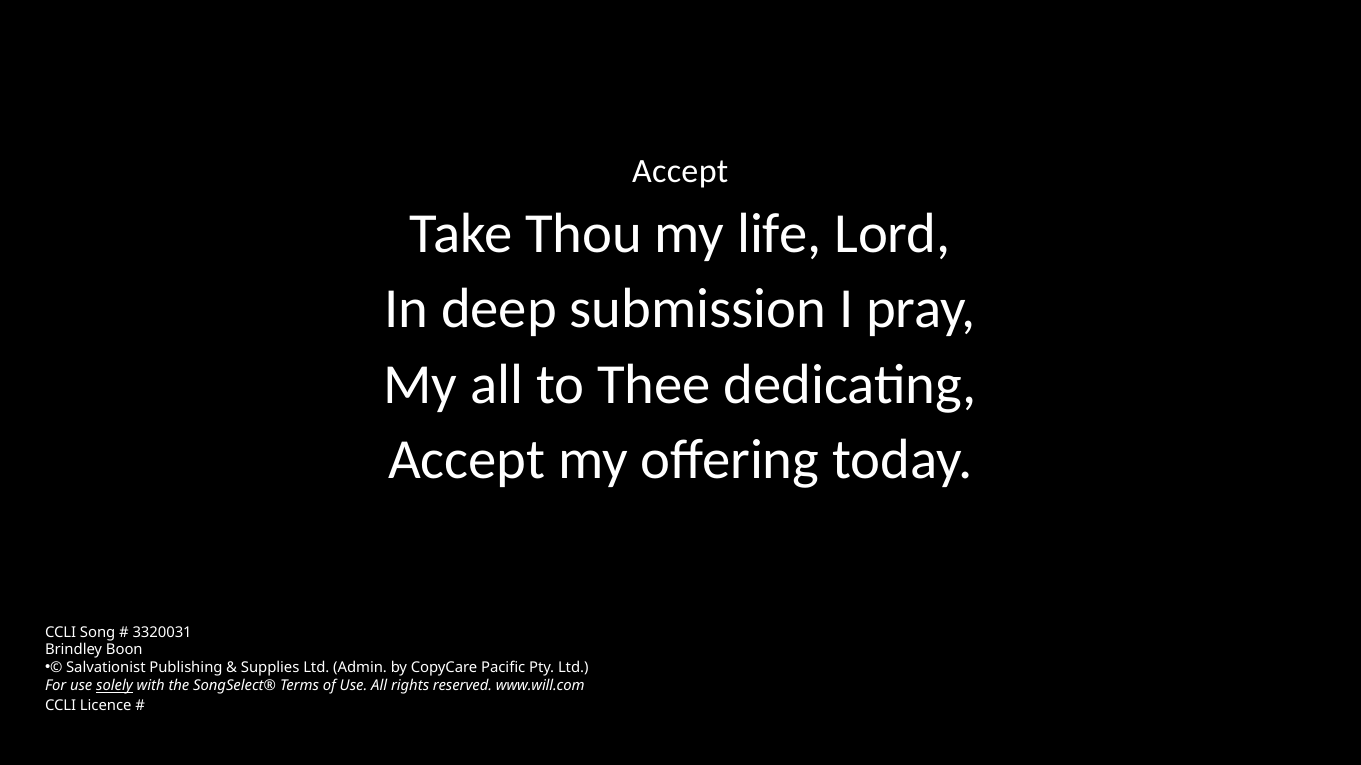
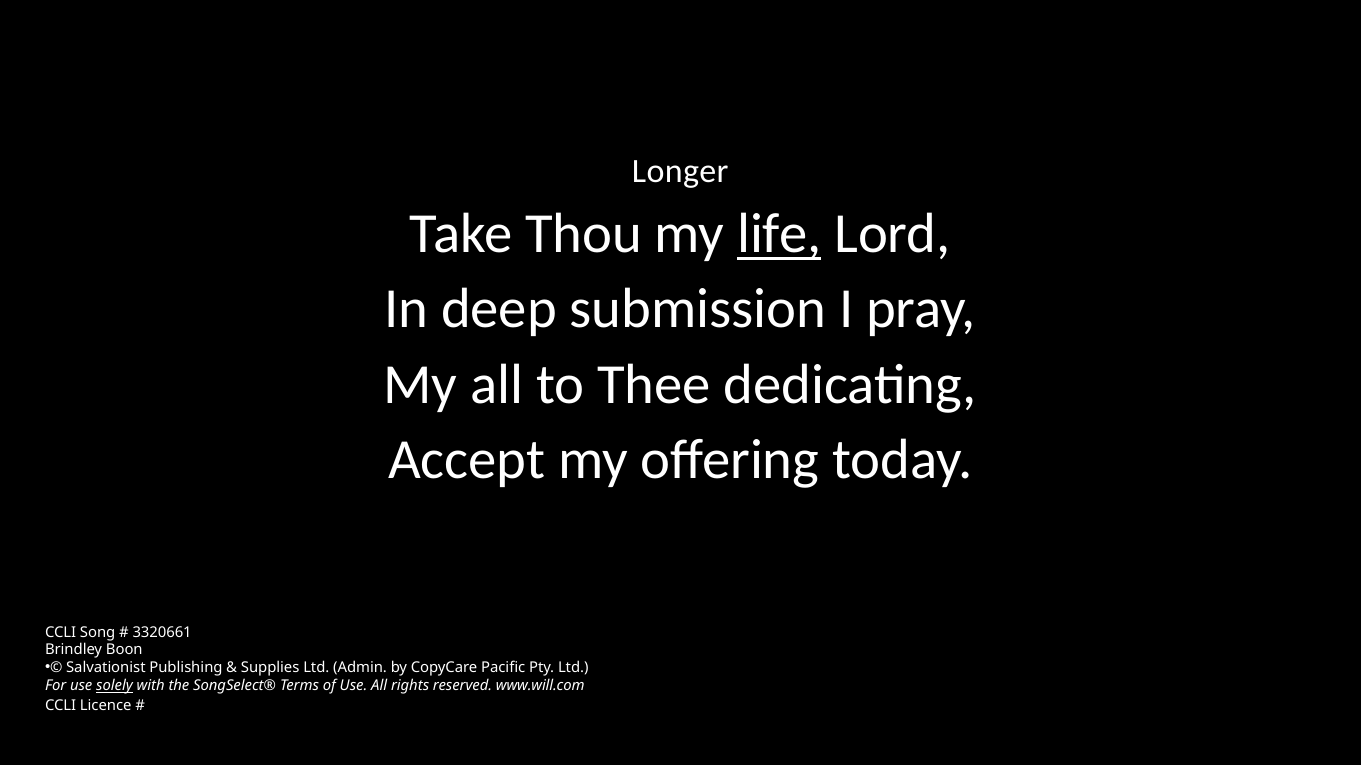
Accept at (680, 171): Accept -> Longer
life underline: none -> present
3320031: 3320031 -> 3320661
